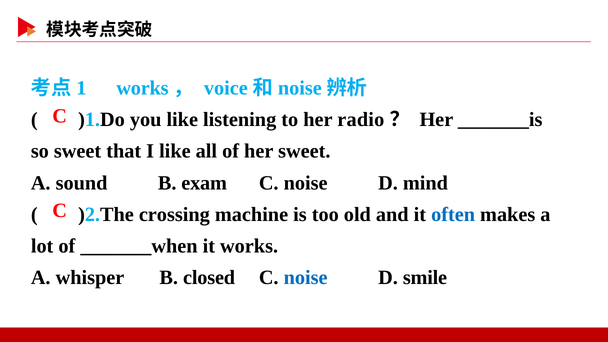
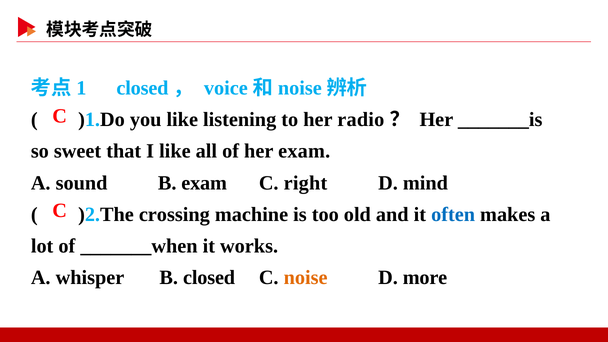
works at (142, 88): works -> closed
her sweet: sweet -> exam
noise at (306, 183): noise -> right
noise at (306, 278) colour: blue -> orange
smile: smile -> more
